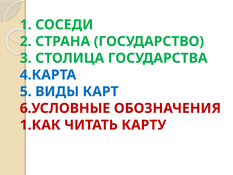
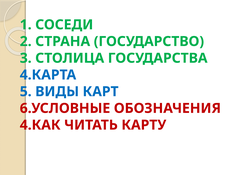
1.КАК: 1.КАК -> 4.КАК
